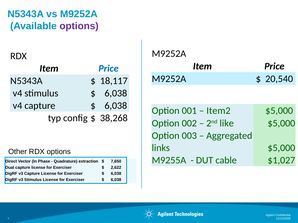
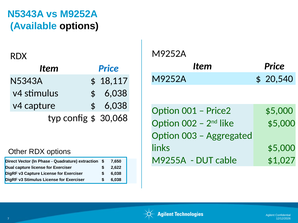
options at (79, 26) colour: purple -> black
Item2: Item2 -> Price2
38,268: 38,268 -> 30,068
